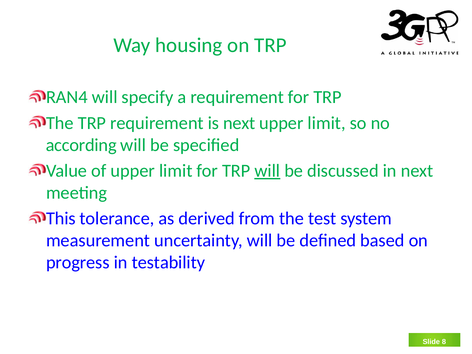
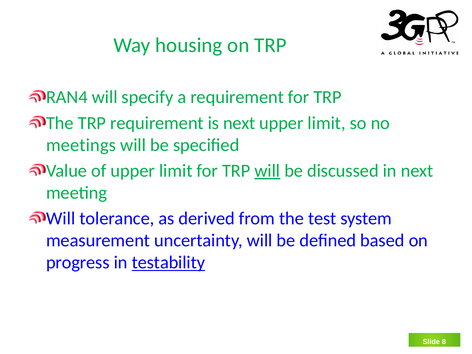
according: according -> meetings
This at (61, 218): This -> Will
testability underline: none -> present
